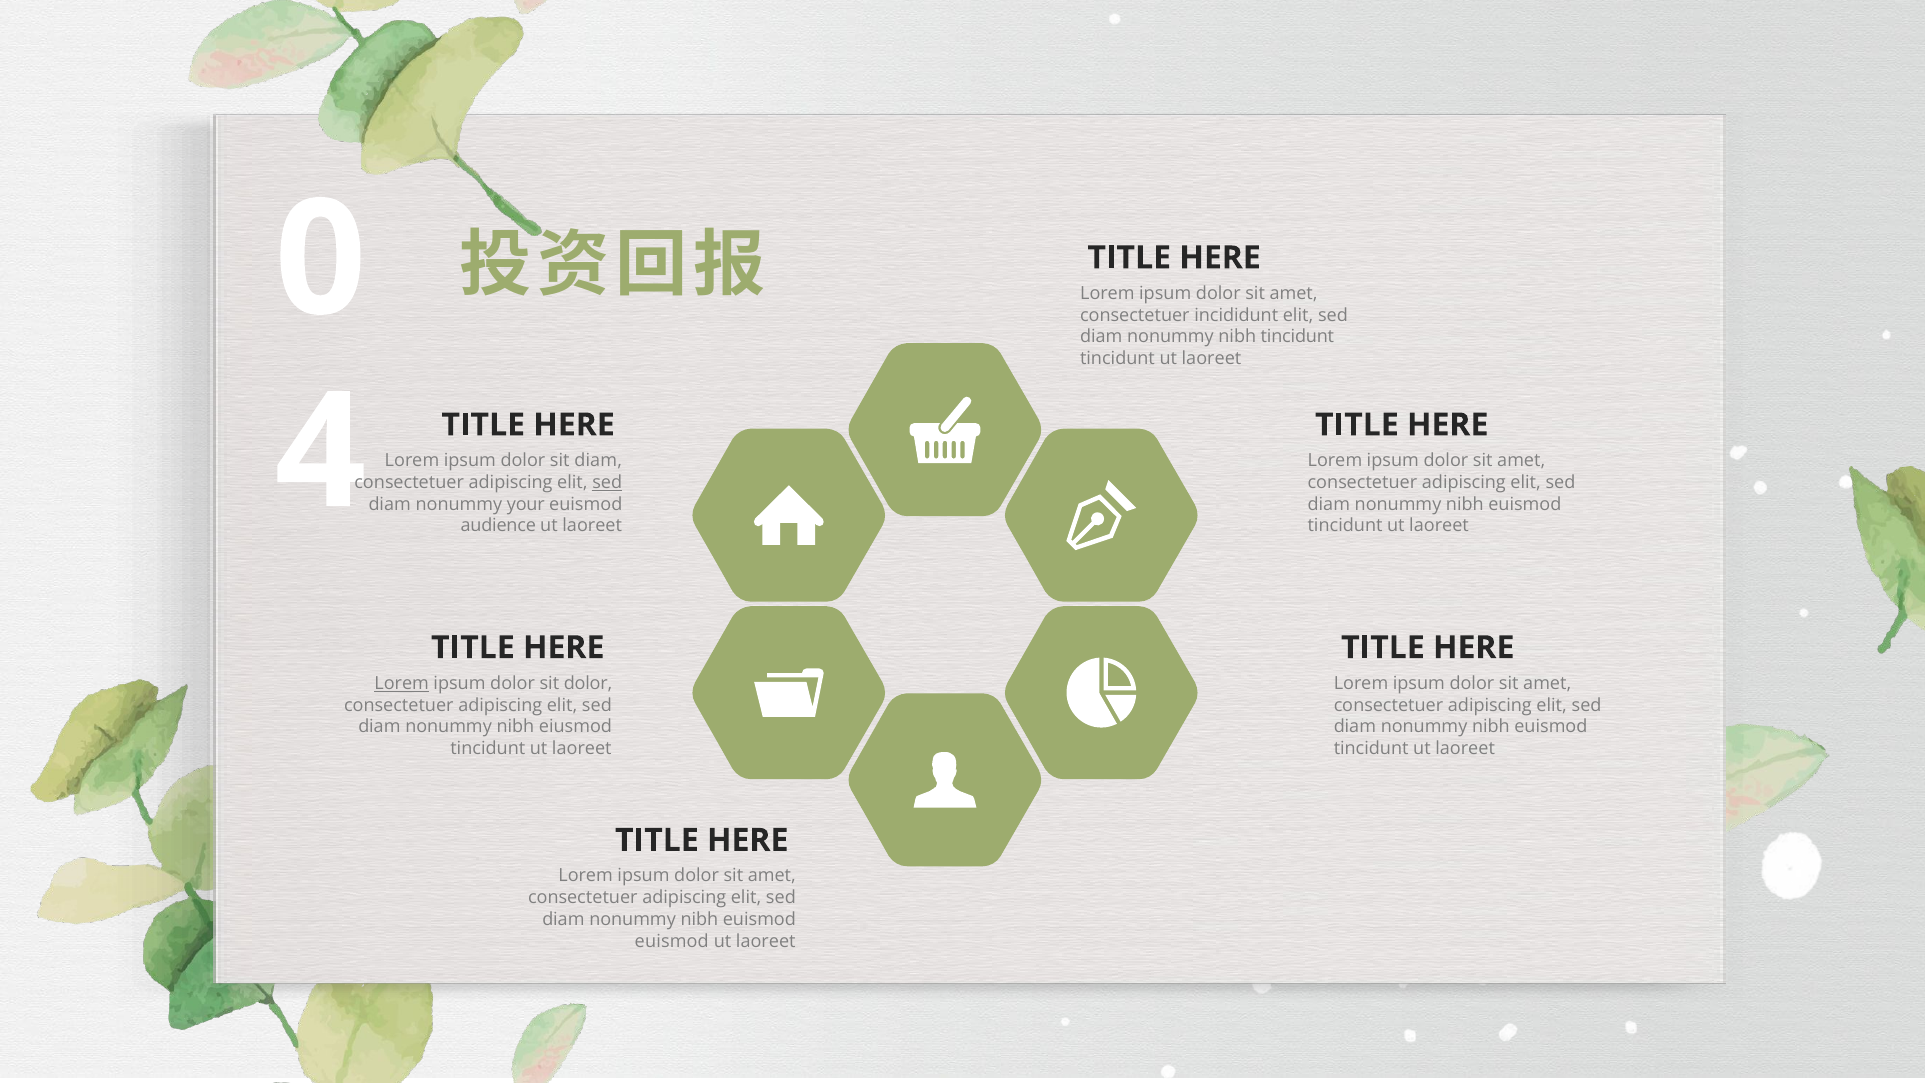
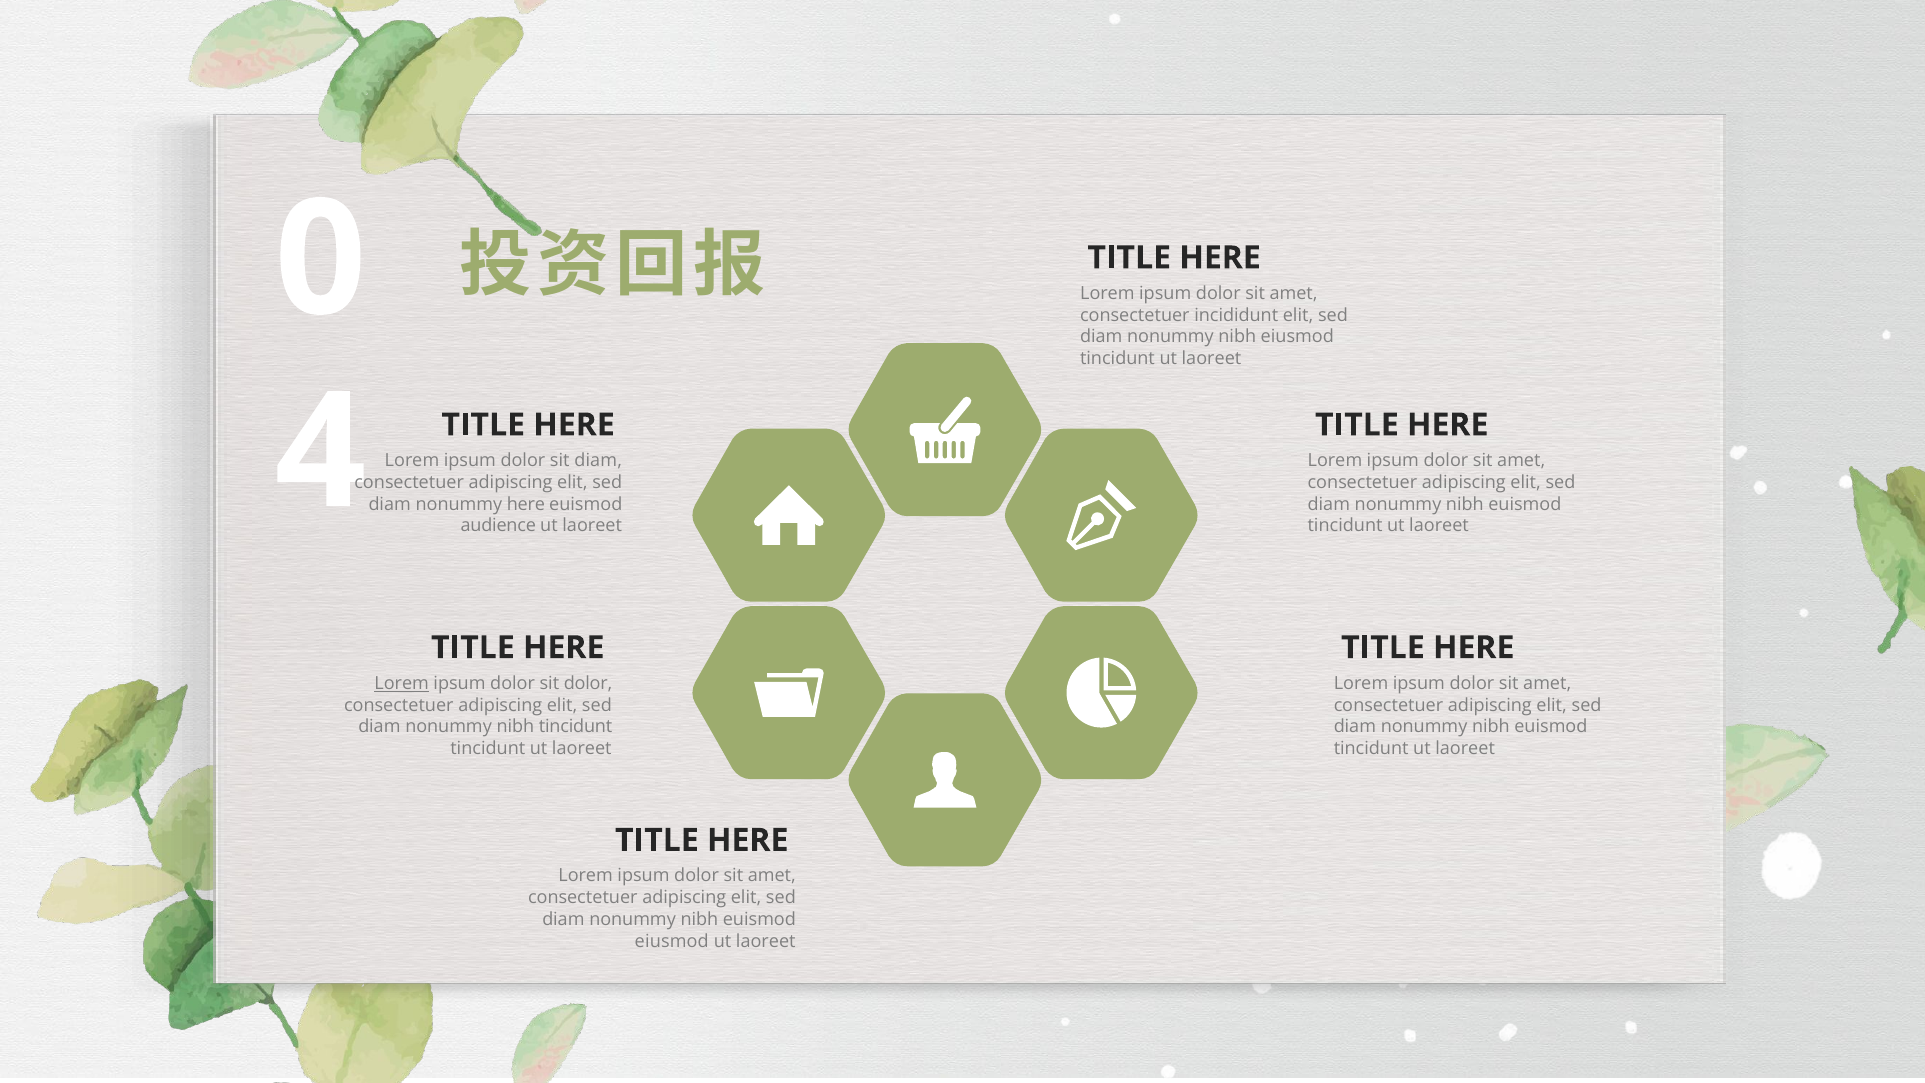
nibh tincidunt: tincidunt -> eiusmod
sed at (607, 482) underline: present -> none
nonummy your: your -> here
nibh eiusmod: eiusmod -> tincidunt
euismod at (672, 941): euismod -> eiusmod
